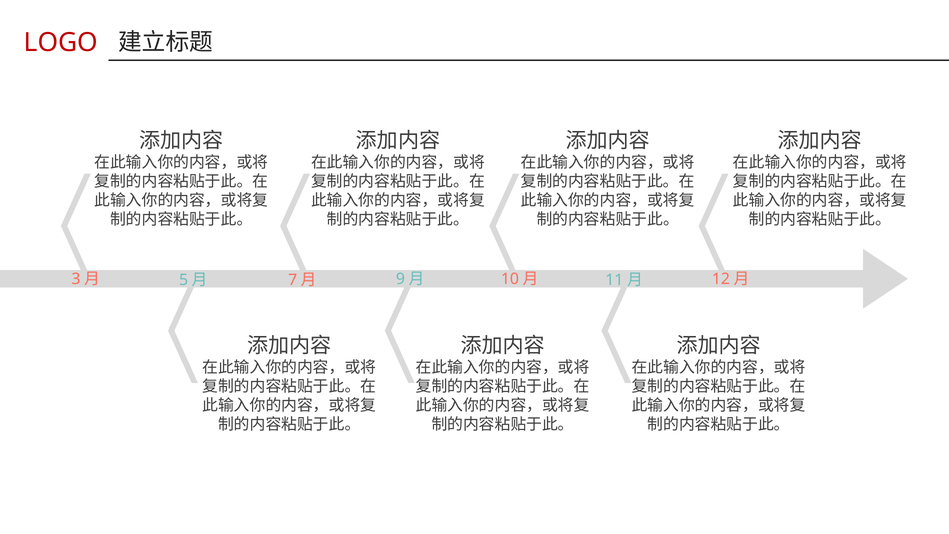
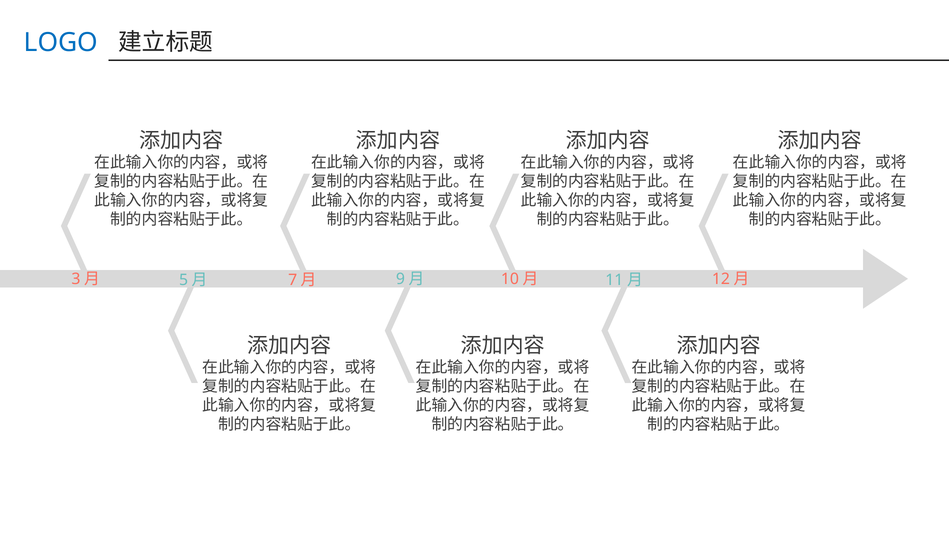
LOGO colour: red -> blue
